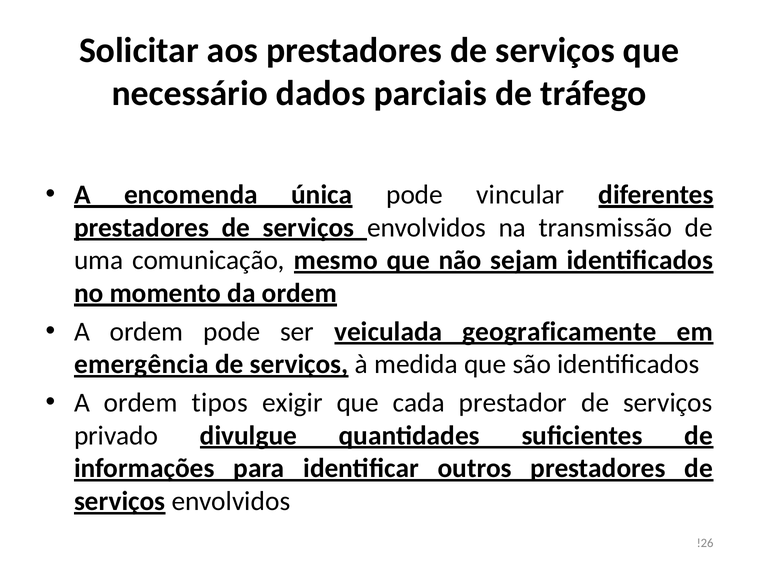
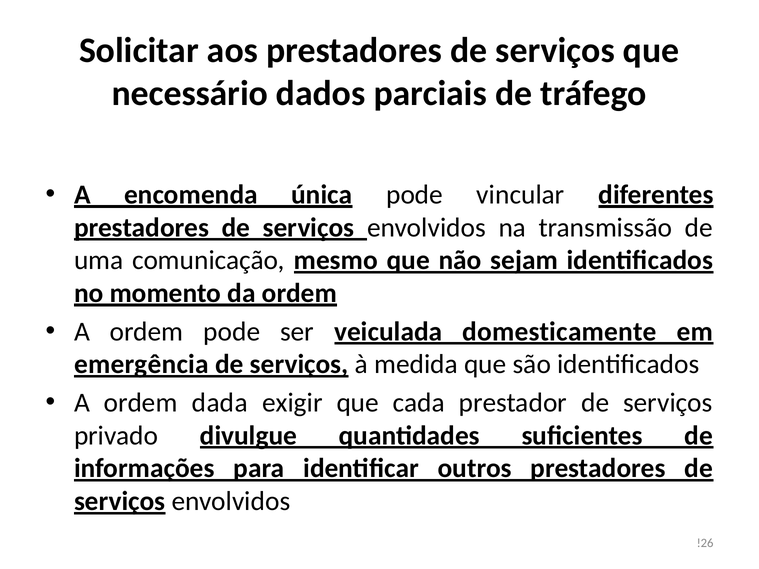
geograficamente: geograficamente -> domesticamente
tipos: tipos -> dada
